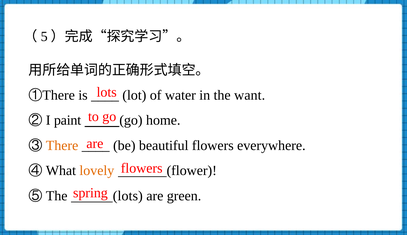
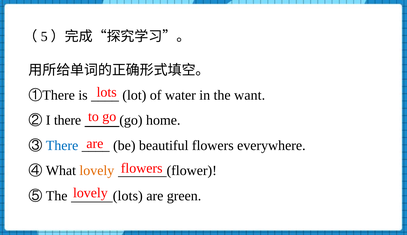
I paint: paint -> there
There at (62, 145) colour: orange -> blue
spring at (90, 193): spring -> lovely
